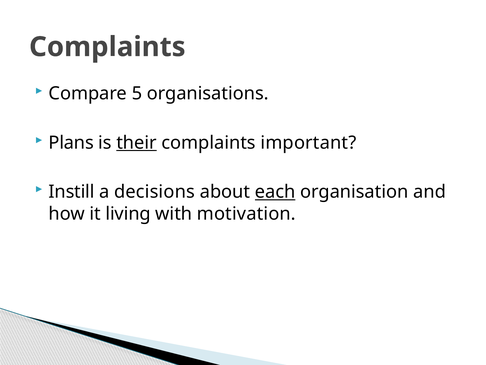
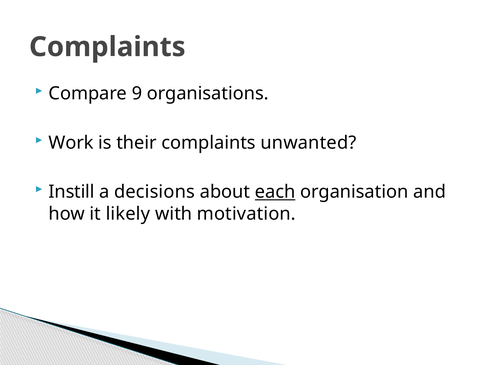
5: 5 -> 9
Plans: Plans -> Work
their underline: present -> none
important: important -> unwanted
living: living -> likely
